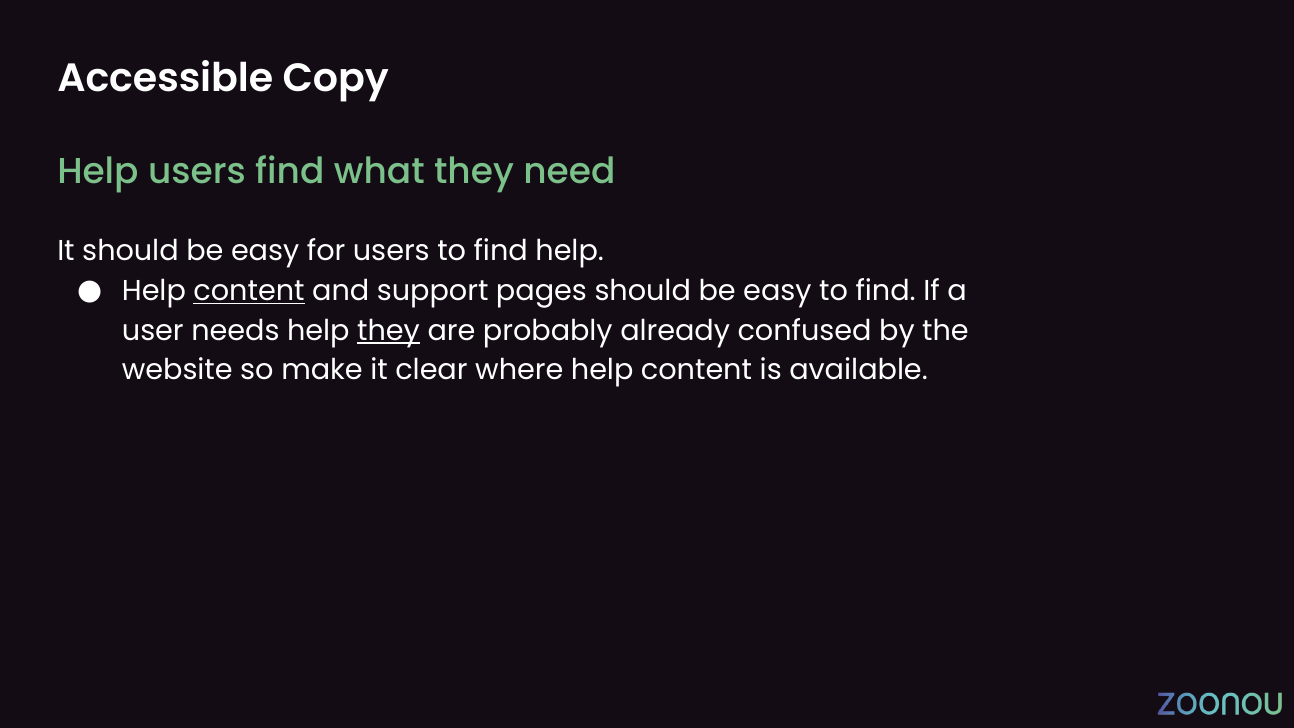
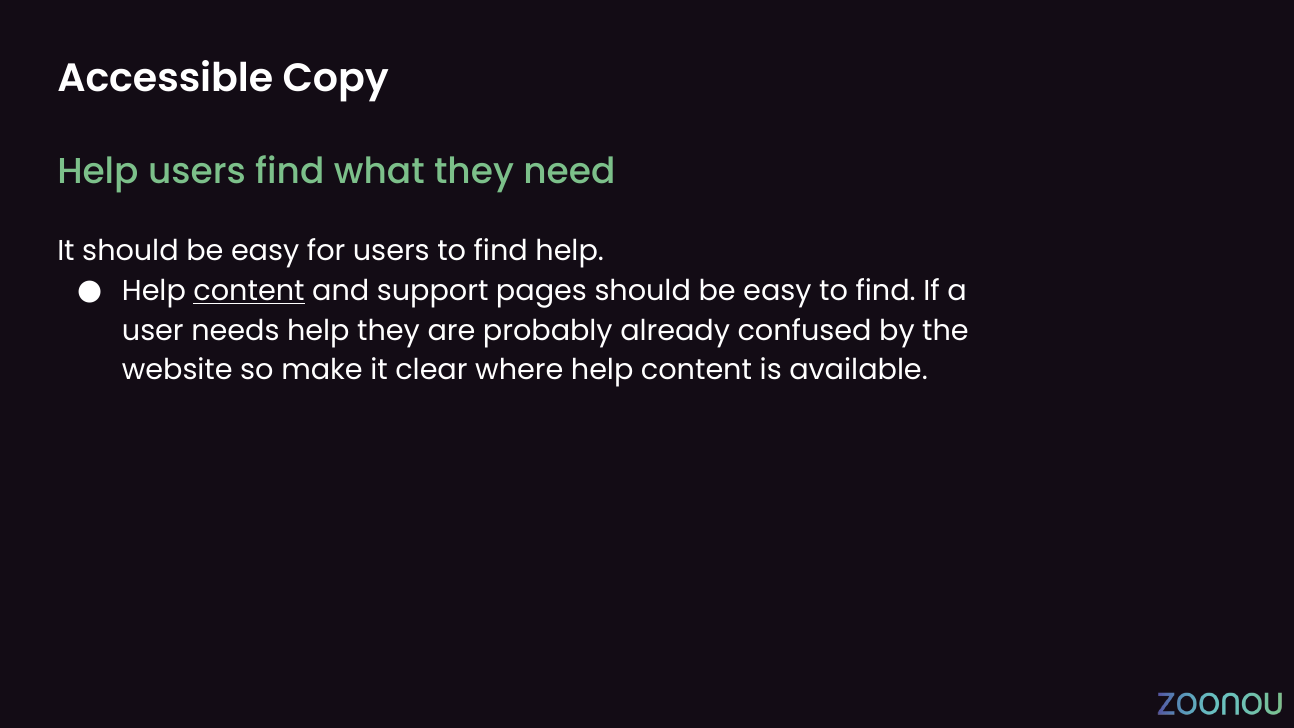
they at (389, 331) underline: present -> none
